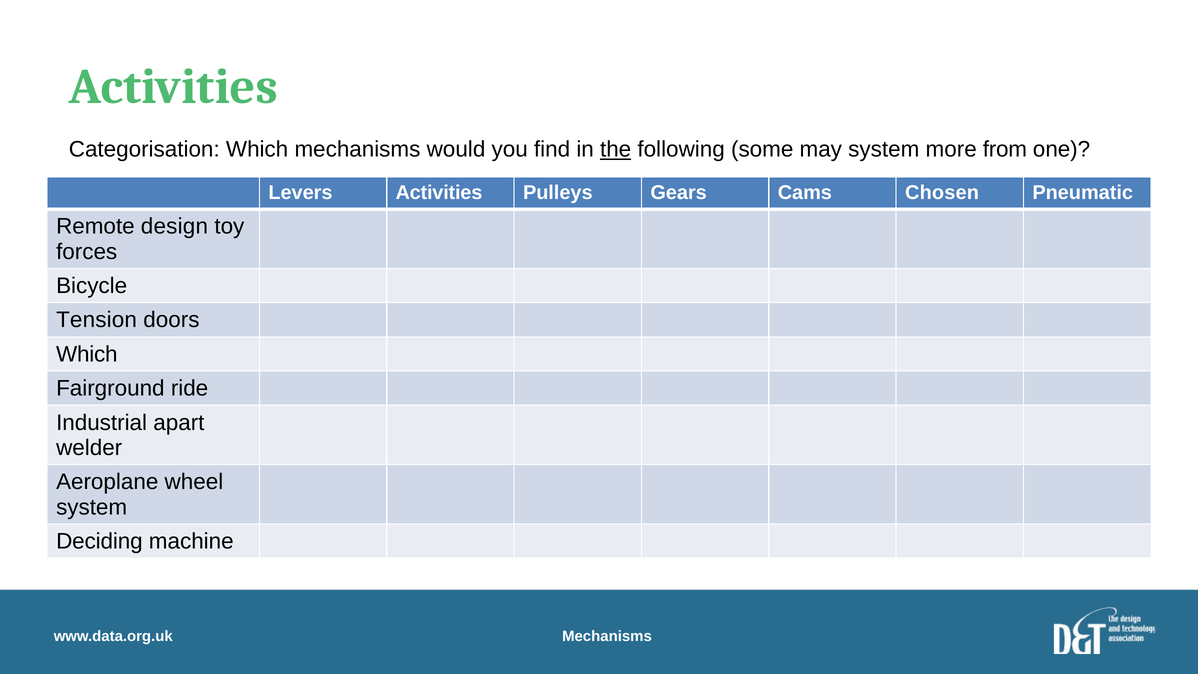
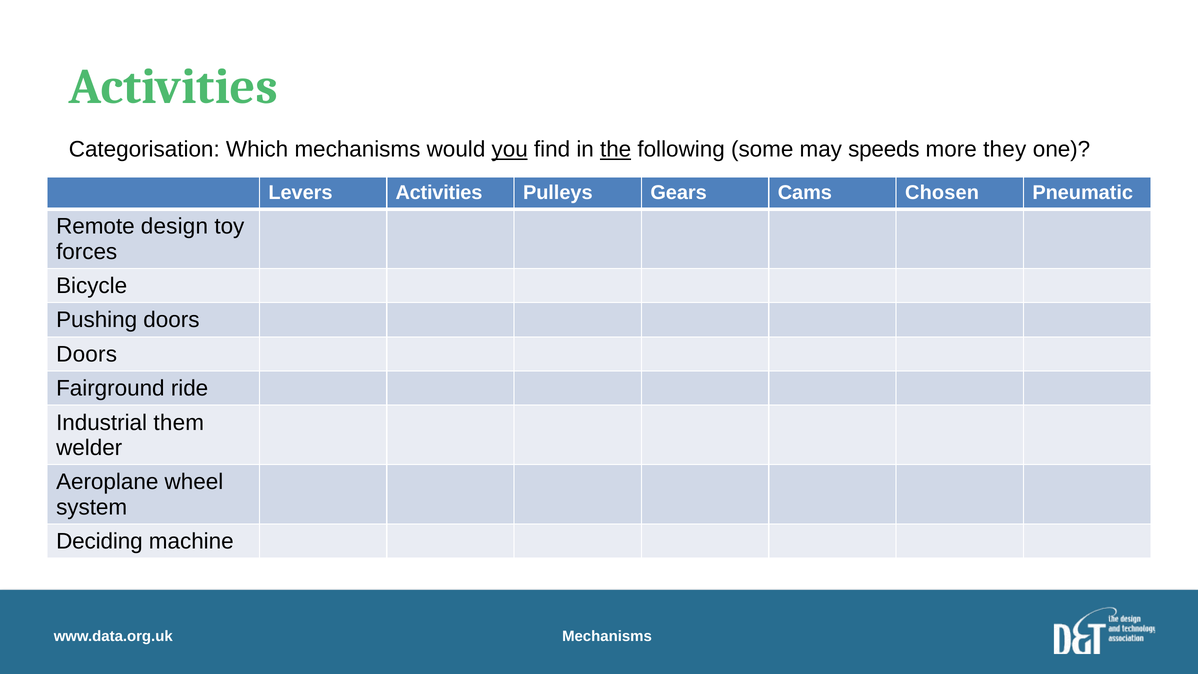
you underline: none -> present
may system: system -> speeds
from: from -> they
Tension: Tension -> Pushing
Which at (87, 354): Which -> Doors
apart: apart -> them
